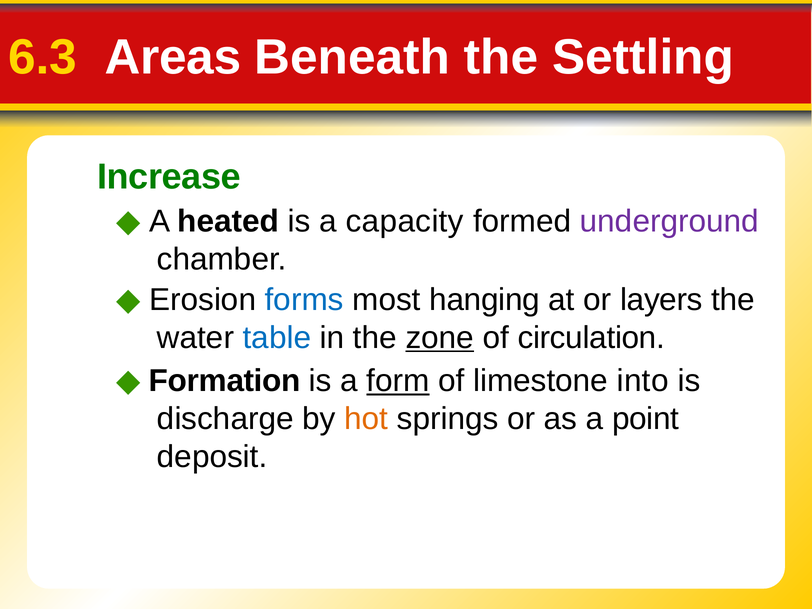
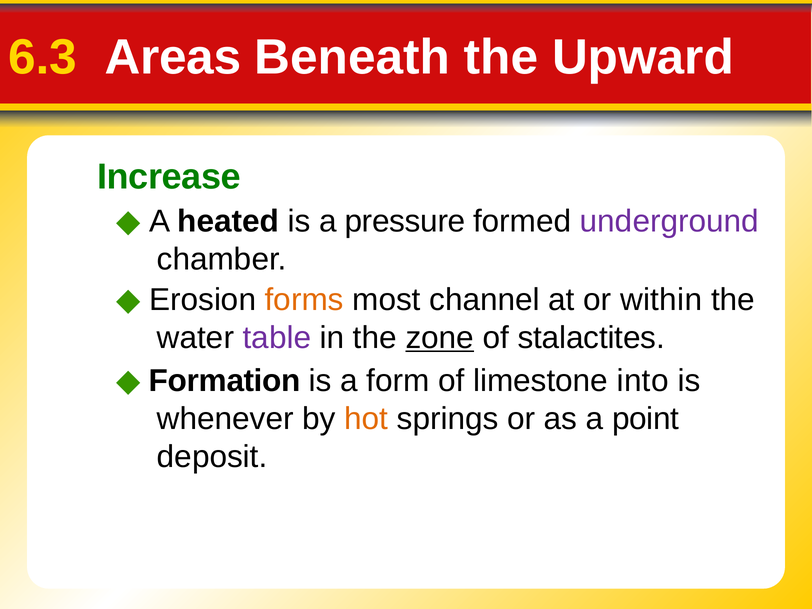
Settling: Settling -> Upward
capacity: capacity -> pressure
forms colour: blue -> orange
hanging: hanging -> channel
layers: layers -> within
table colour: blue -> purple
circulation: circulation -> stalactites
form underline: present -> none
discharge: discharge -> whenever
